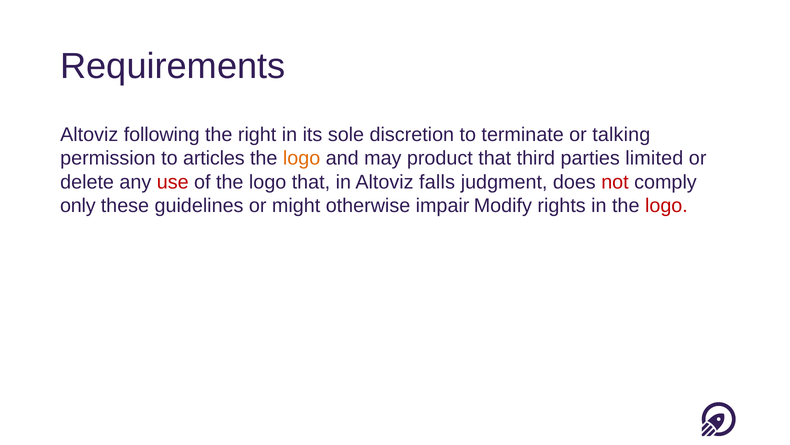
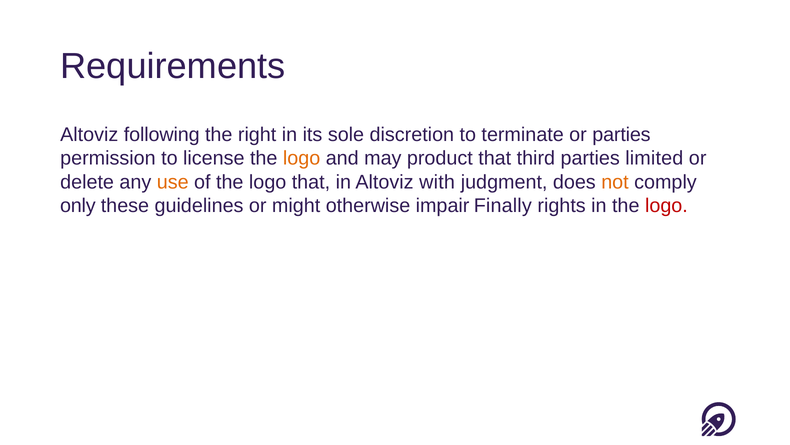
or talking: talking -> parties
articles: articles -> license
use colour: red -> orange
falls: falls -> with
not colour: red -> orange
Modify: Modify -> Finally
